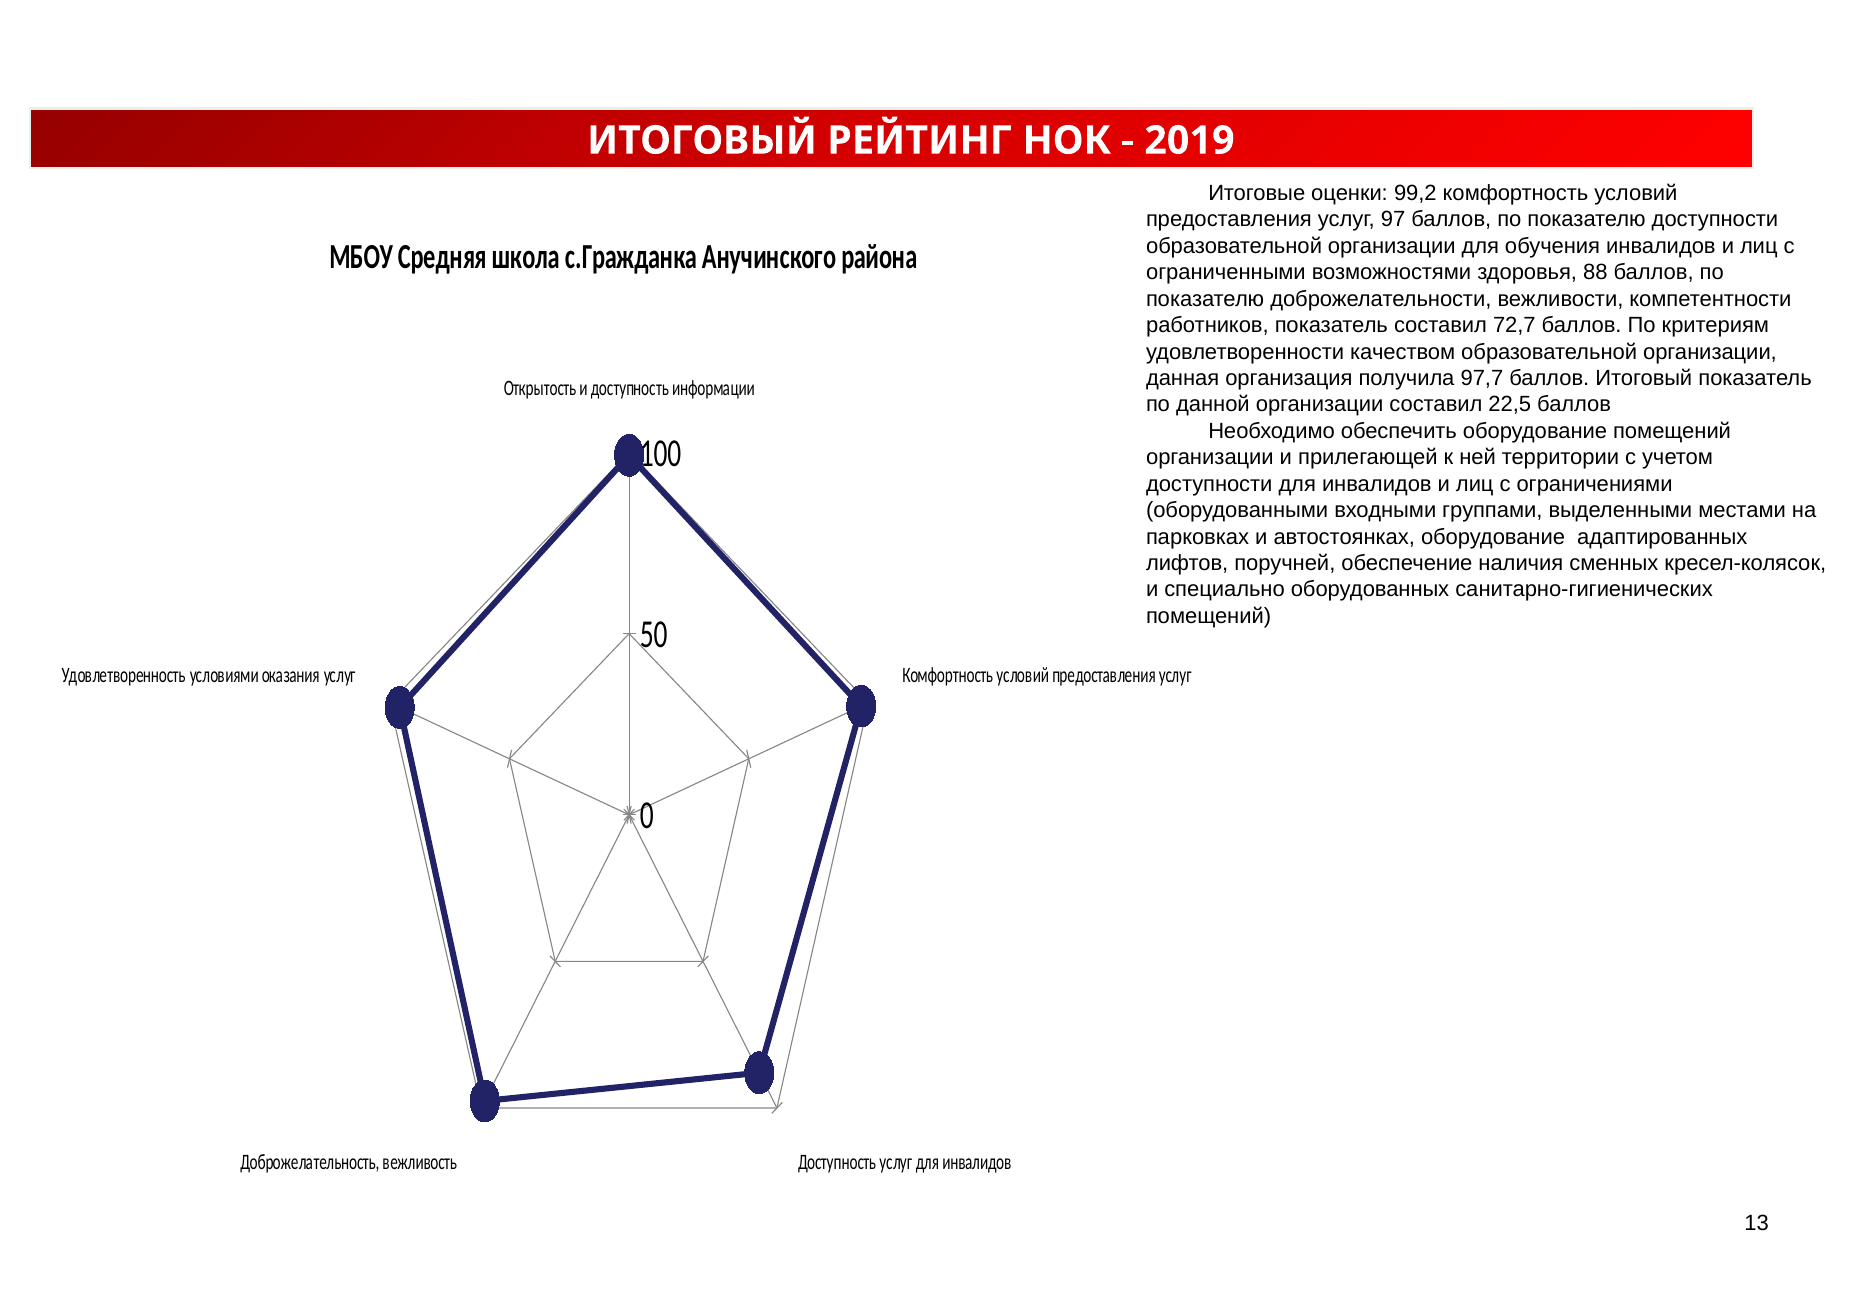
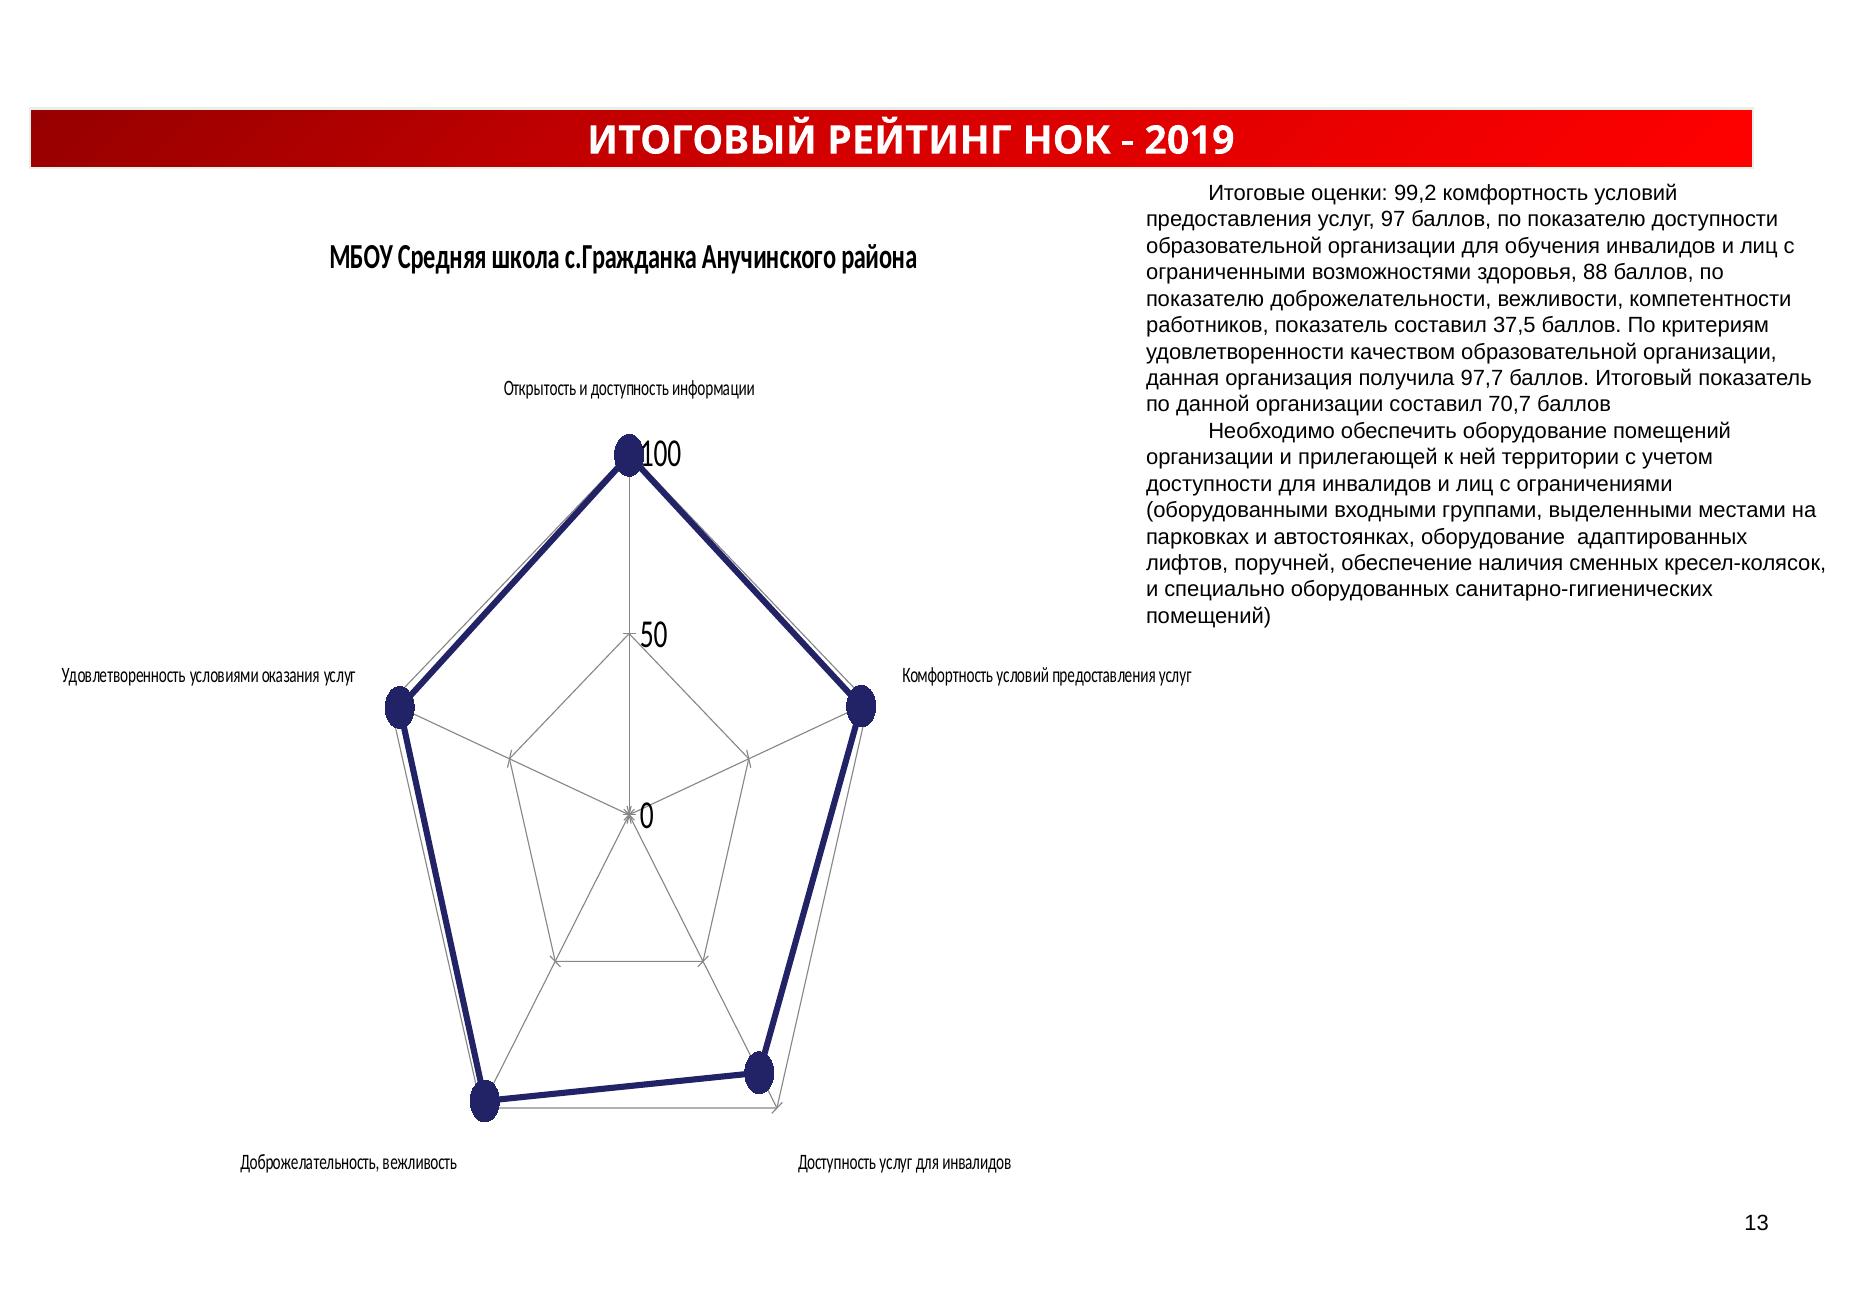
72,7: 72,7 -> 37,5
22,5: 22,5 -> 70,7
